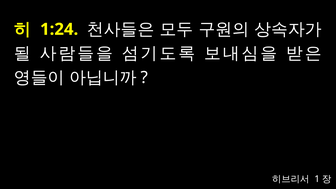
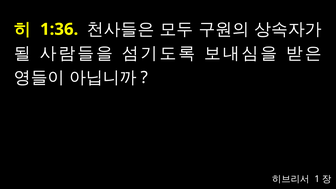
1:24: 1:24 -> 1:36
